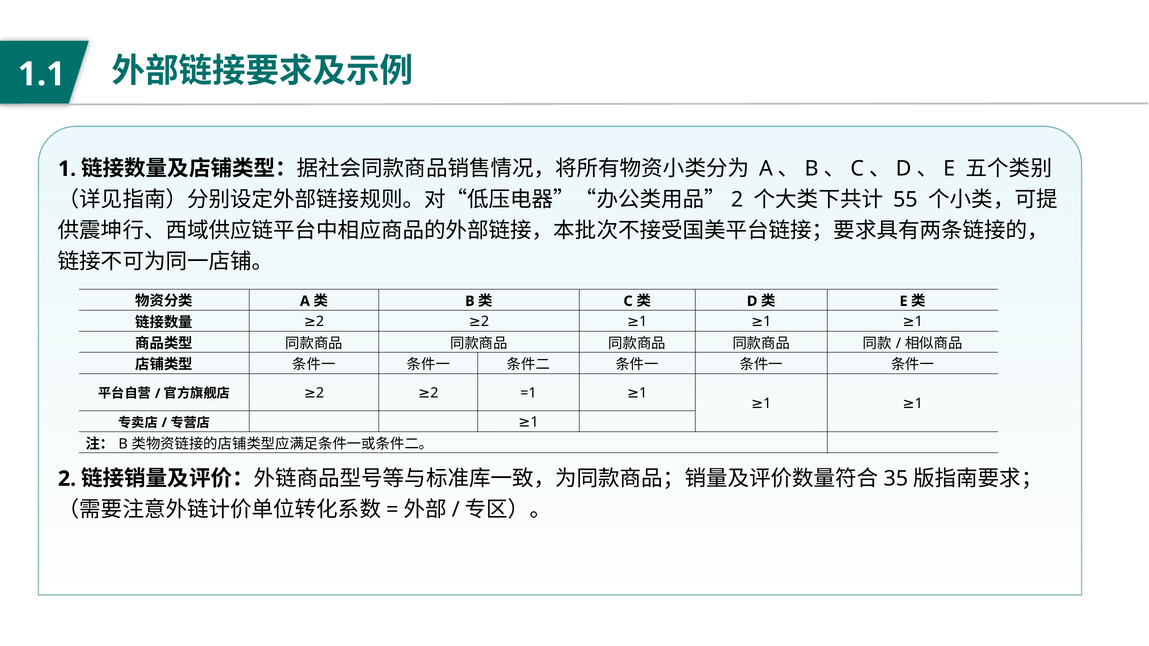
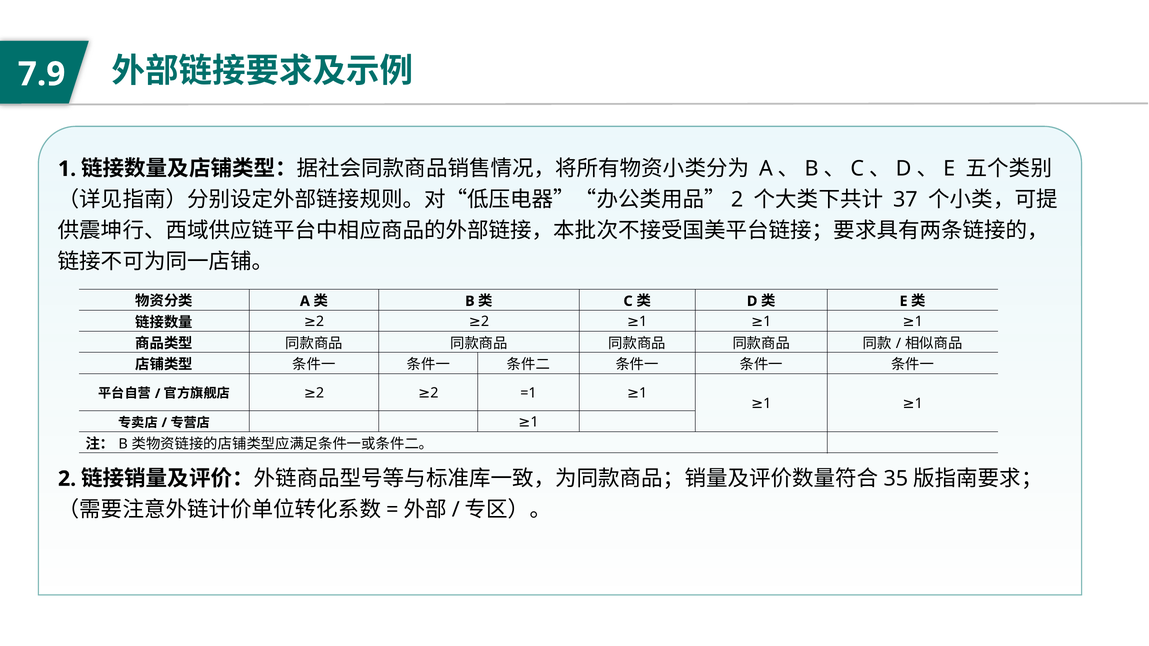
1.1: 1.1 -> 7.9
55: 55 -> 37
